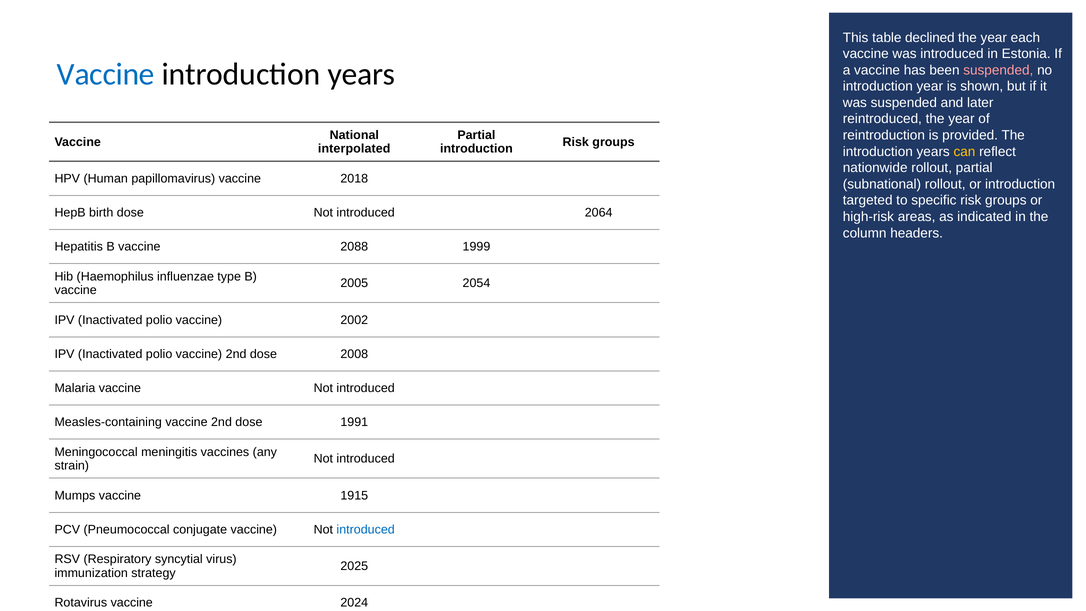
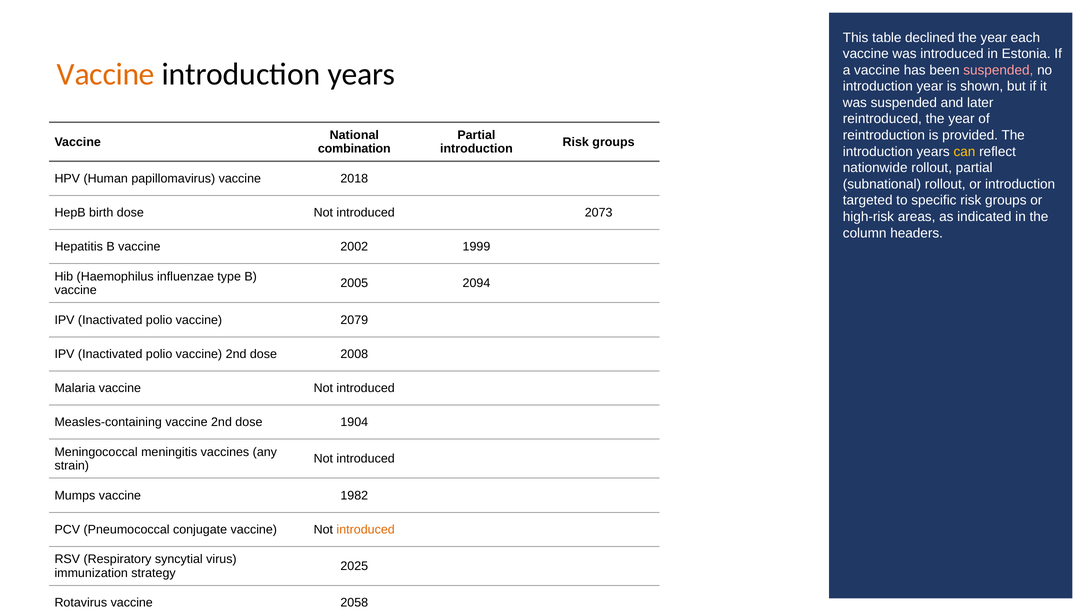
Vaccine at (106, 74) colour: blue -> orange
interpolated: interpolated -> combination
2064: 2064 -> 2073
2088: 2088 -> 2002
2054: 2054 -> 2094
2002: 2002 -> 2079
1991: 1991 -> 1904
1915: 1915 -> 1982
introduced at (366, 529) colour: blue -> orange
2024: 2024 -> 2058
